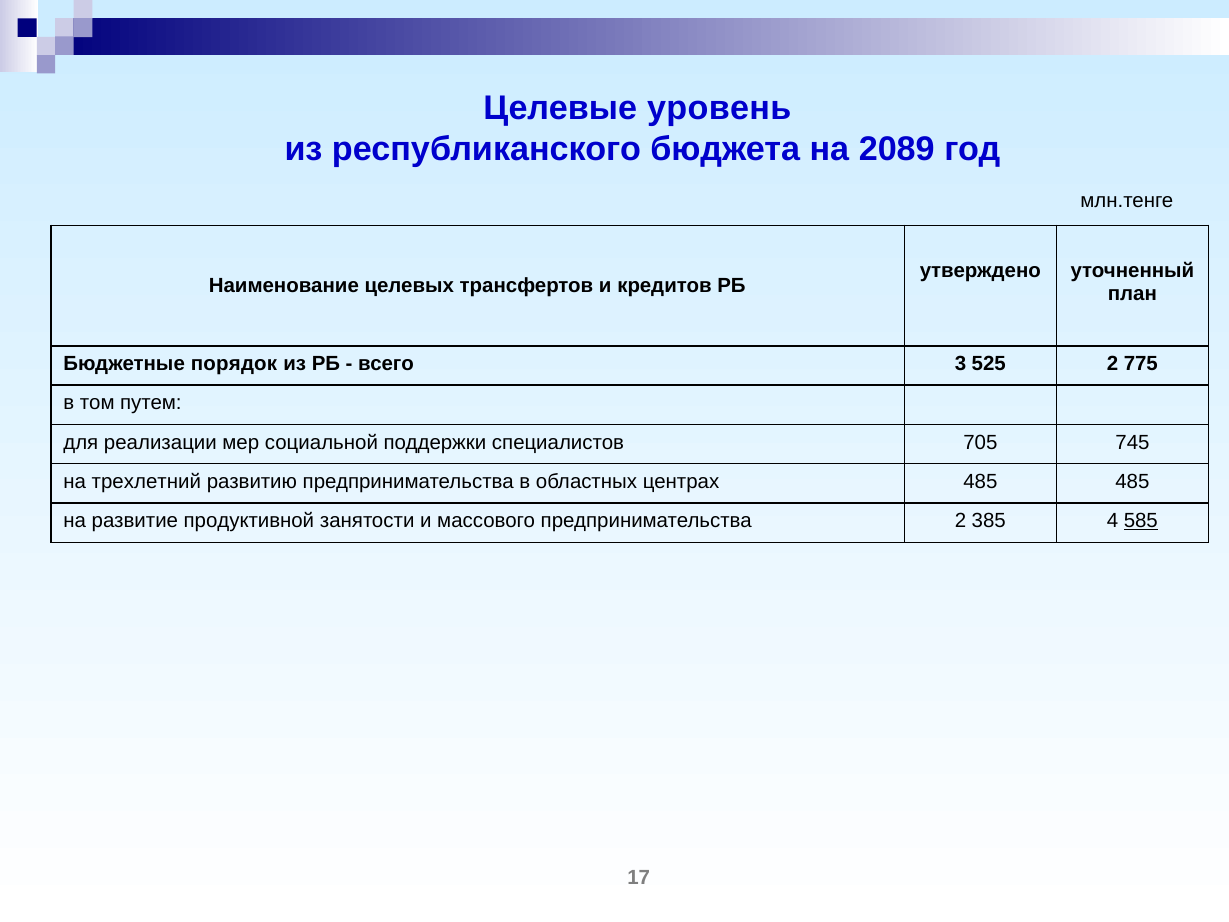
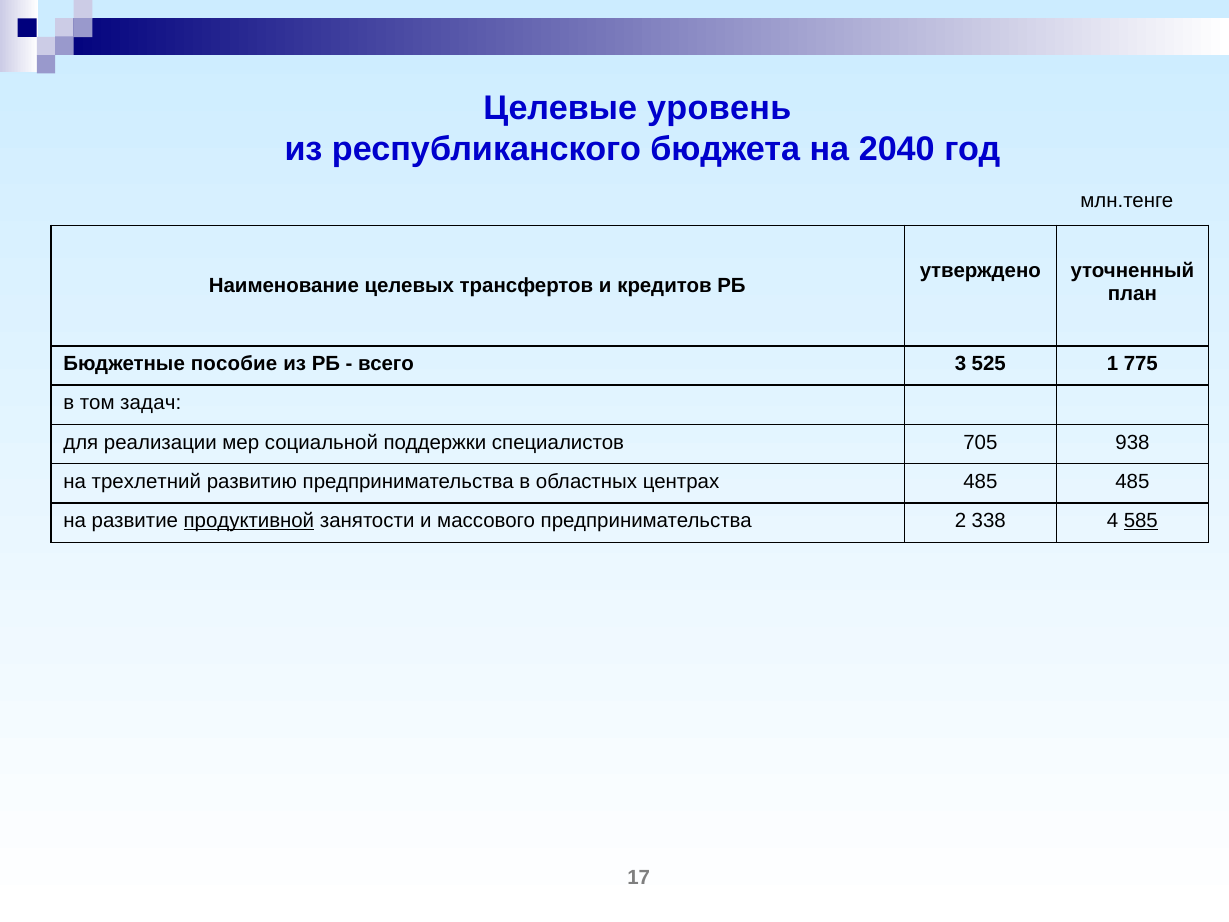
2089: 2089 -> 2040
порядок: порядок -> пособие
525 2: 2 -> 1
путем: путем -> задач
745: 745 -> 938
продуктивной underline: none -> present
385: 385 -> 338
